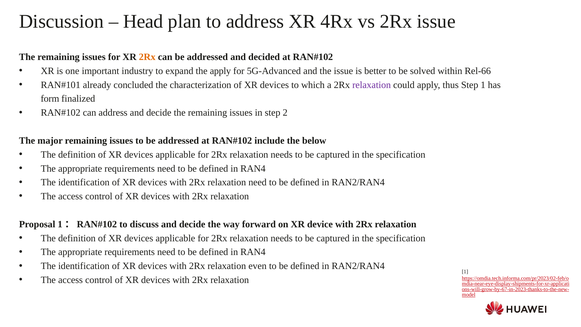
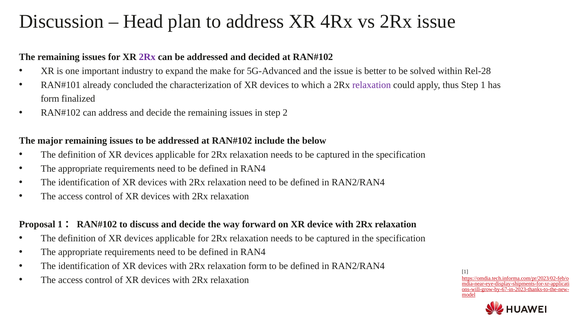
2Rx at (147, 57) colour: orange -> purple
the apply: apply -> make
Rel-66: Rel-66 -> Rel-28
relaxation even: even -> form
